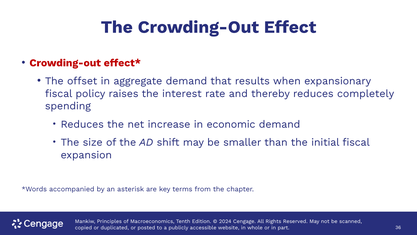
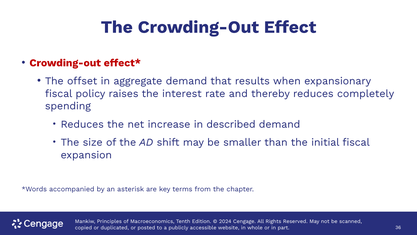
economic: economic -> described
